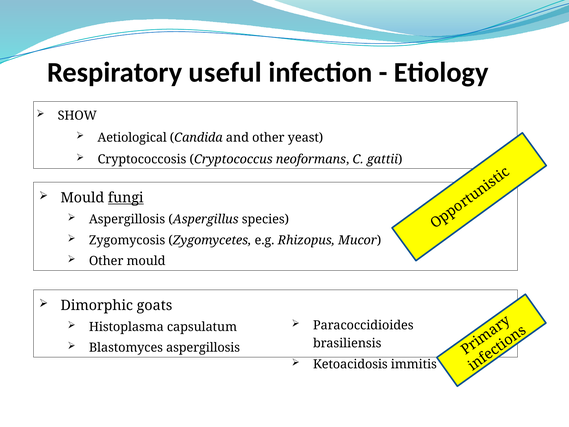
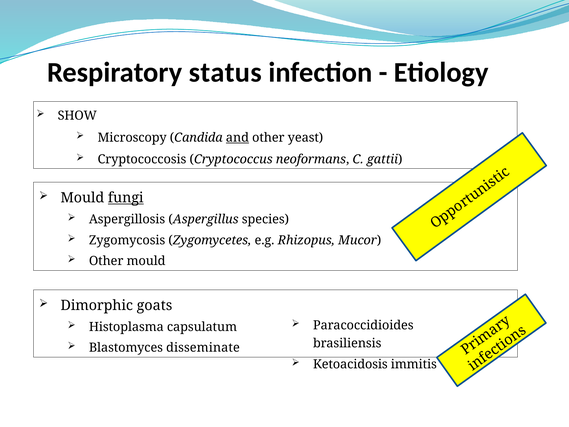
useful: useful -> status
Aetiological: Aetiological -> Microscopy
and underline: none -> present
Blastomyces aspergillosis: aspergillosis -> disseminate
